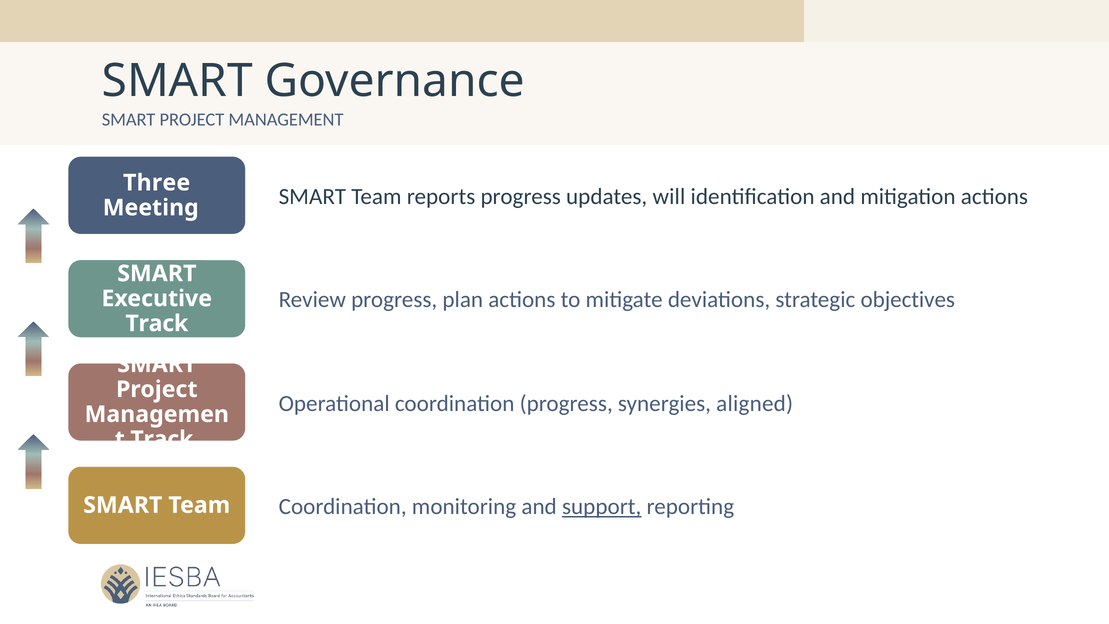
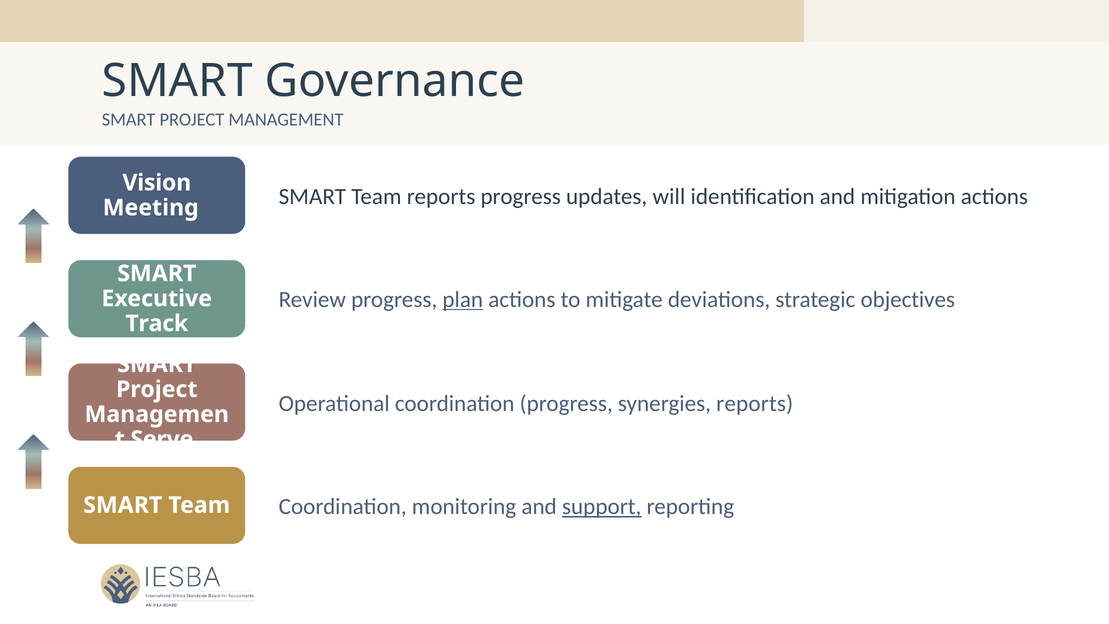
Three: Three -> Vision
plan underline: none -> present
synergies aligned: aligned -> reports
Track at (162, 439): Track -> Serve
